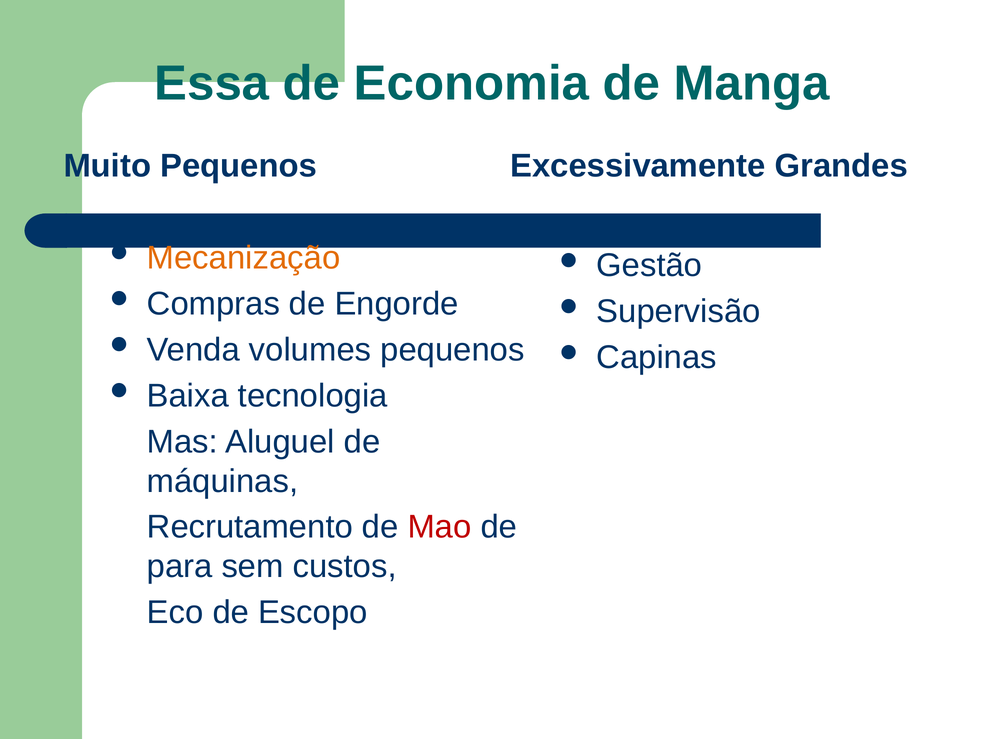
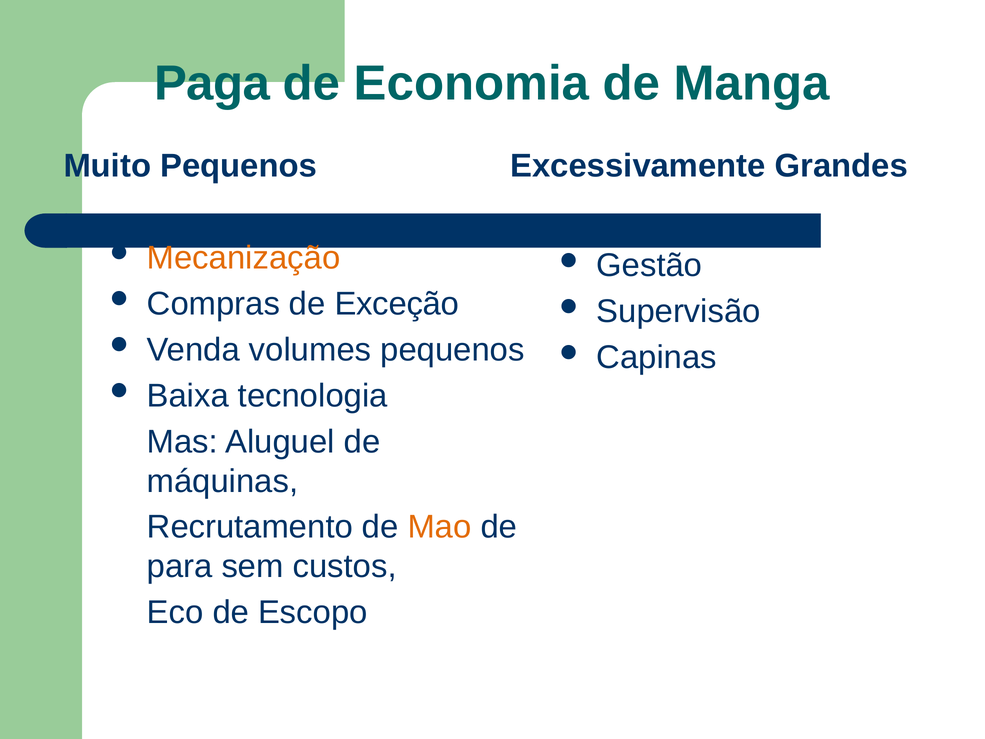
Essa: Essa -> Paga
Engorde: Engorde -> Exceção
Mao colour: red -> orange
